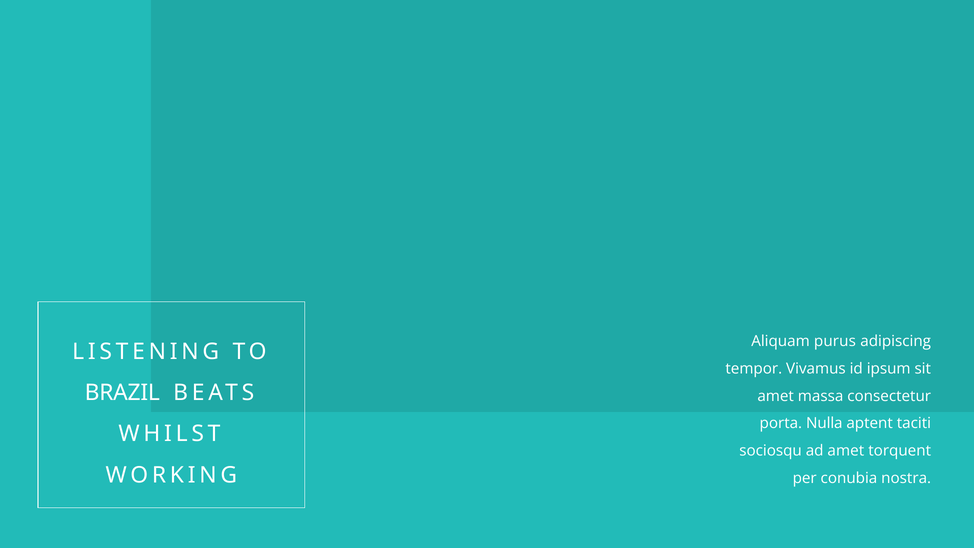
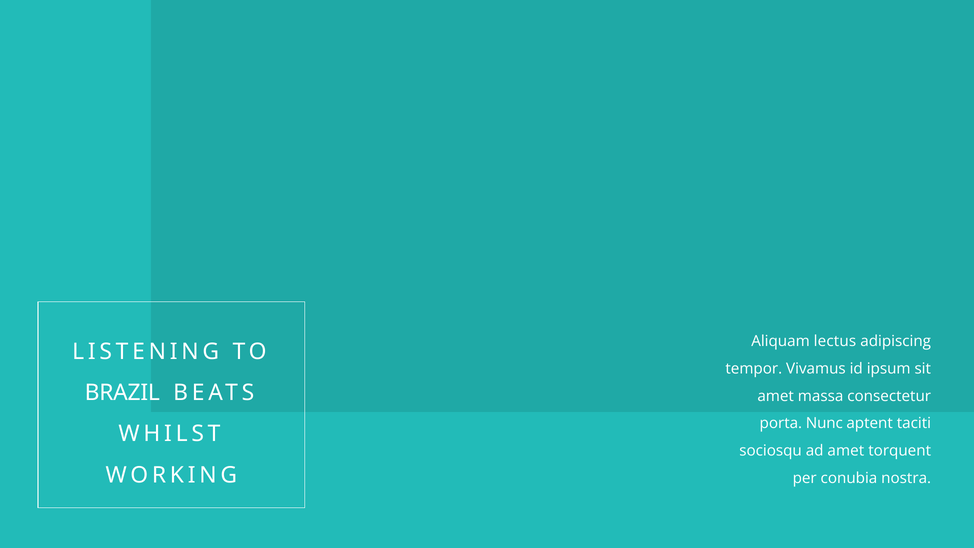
purus: purus -> lectus
Nulla: Nulla -> Nunc
